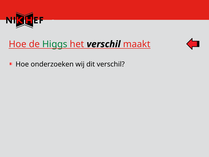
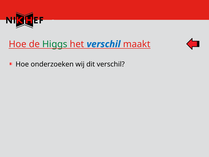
verschil at (104, 44) colour: black -> blue
